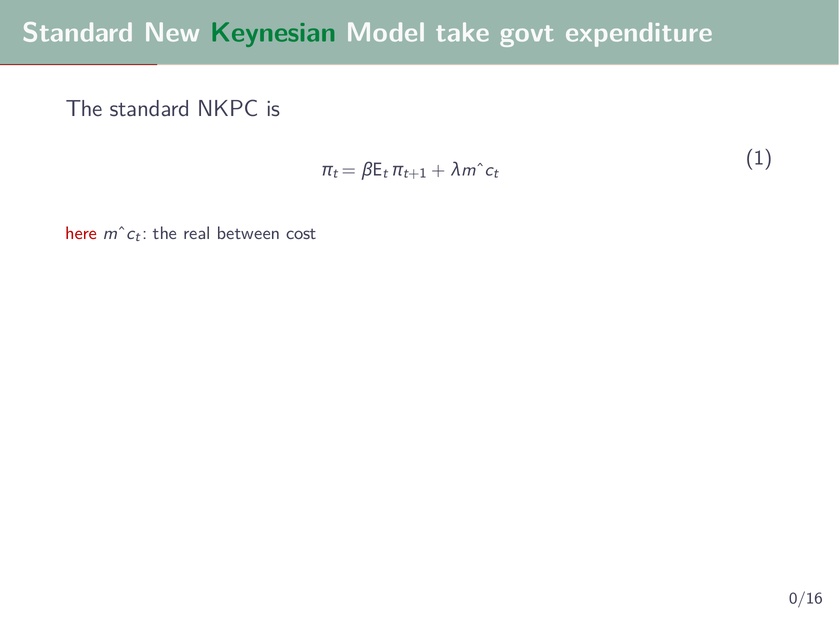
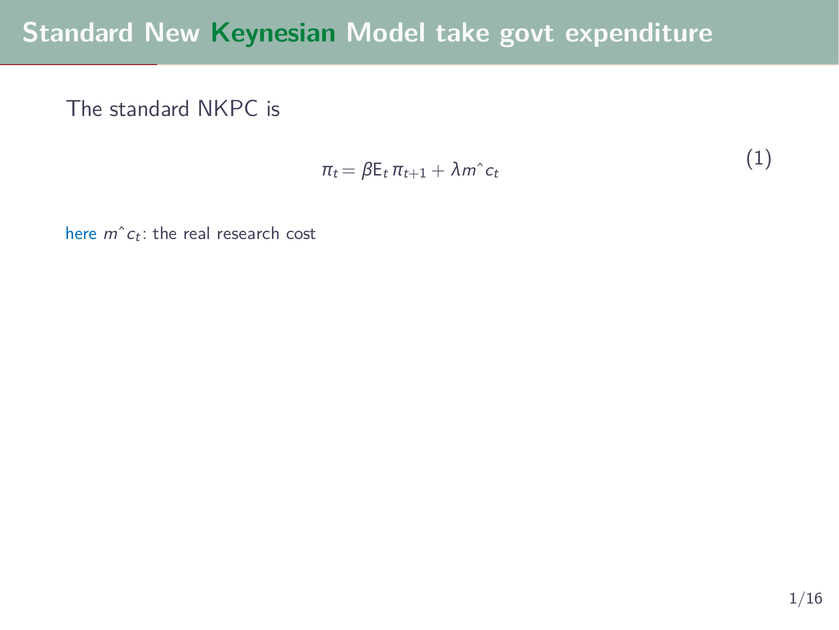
here colour: red -> blue
between: between -> research
0/16: 0/16 -> 1/16
